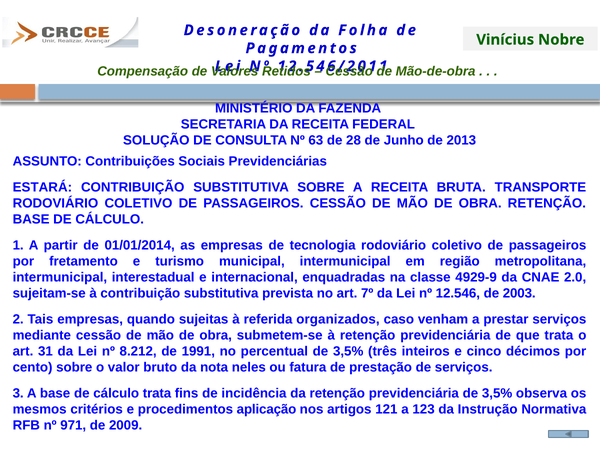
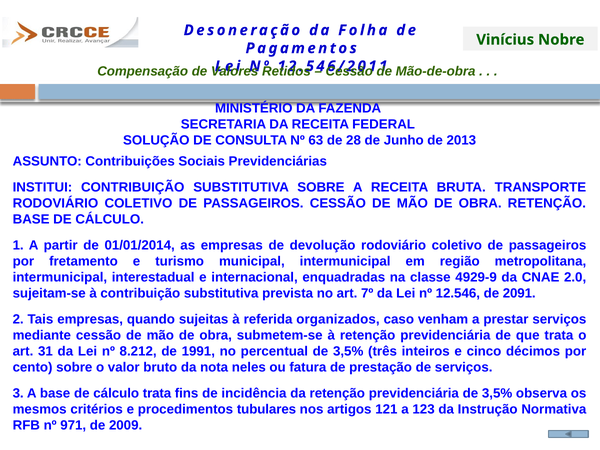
ESTARÁ: ESTARÁ -> INSTITUI
tecnologia: tecnologia -> devolução
2003: 2003 -> 2091
aplicação: aplicação -> tubulares
